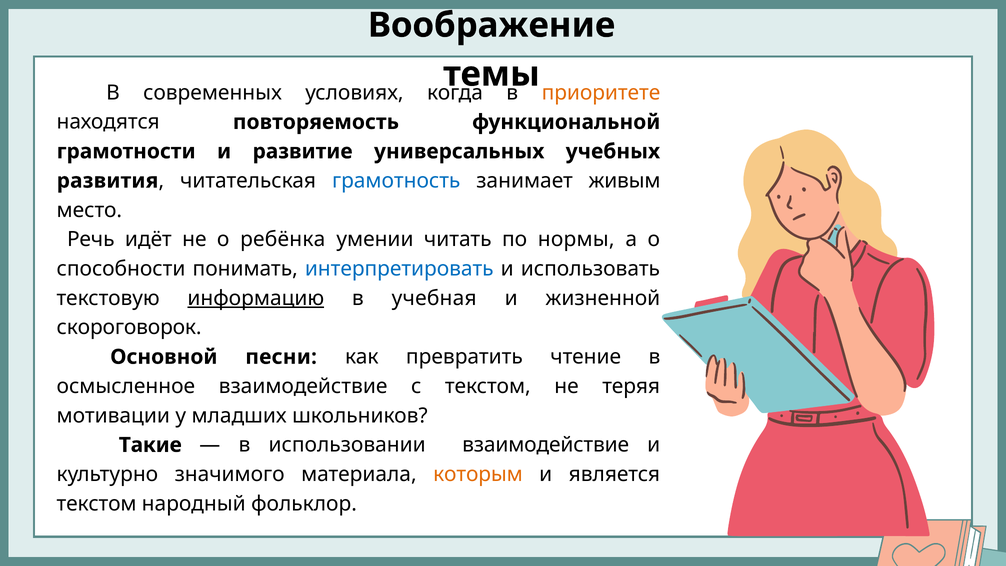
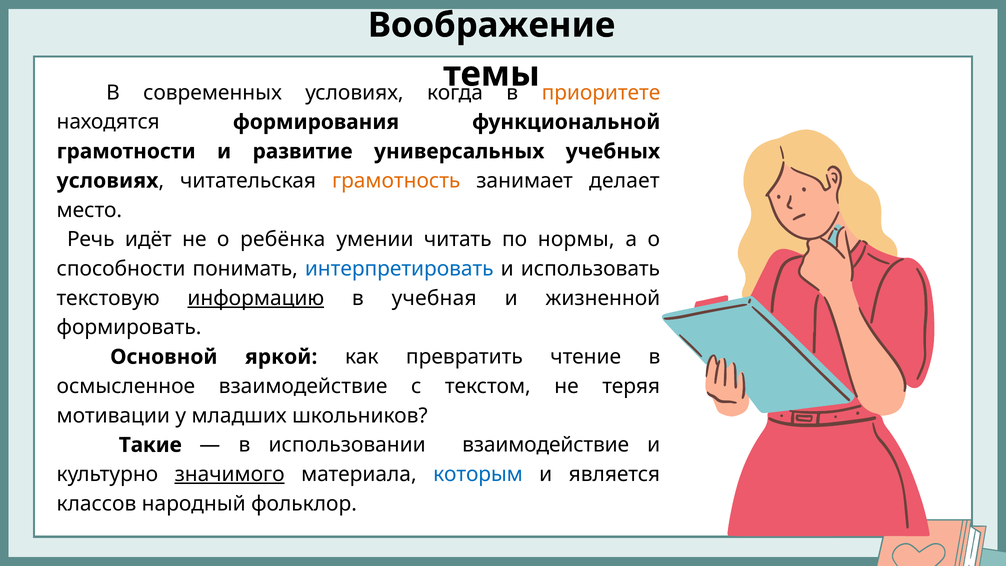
повторяемость: повторяемость -> формирования
развития at (107, 181): развития -> условиях
грамотность colour: blue -> orange
живым: живым -> делает
скороговорок: скороговорок -> формировать
песни: песни -> яркой
значимого underline: none -> present
которым colour: orange -> blue
текстом at (97, 504): текстом -> классов
